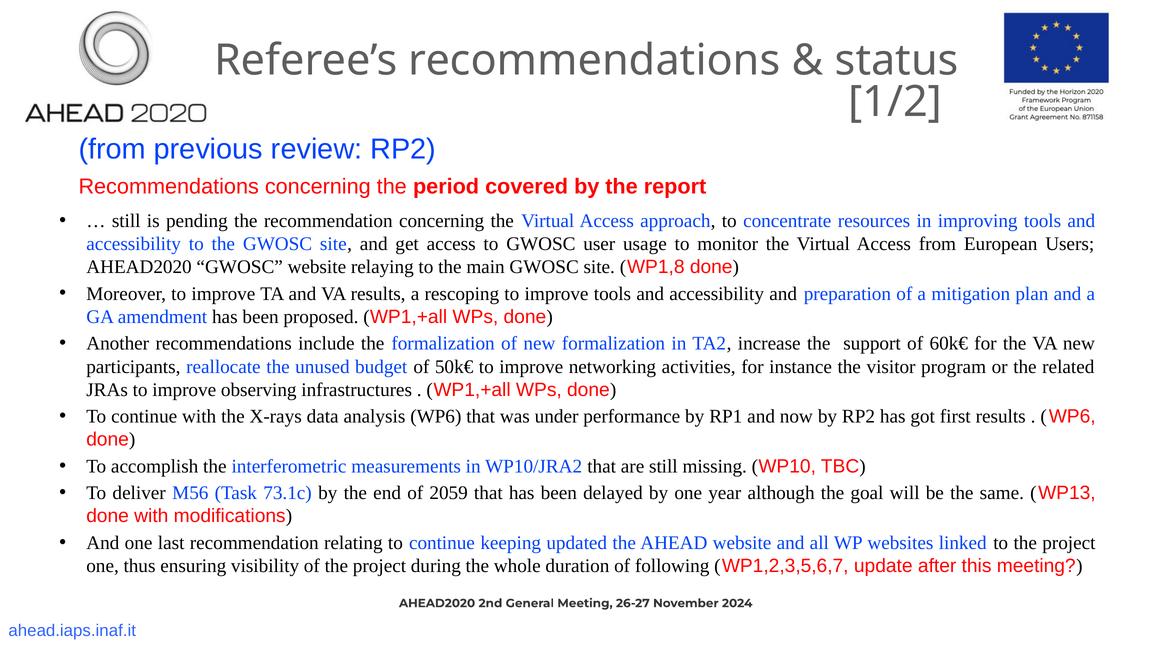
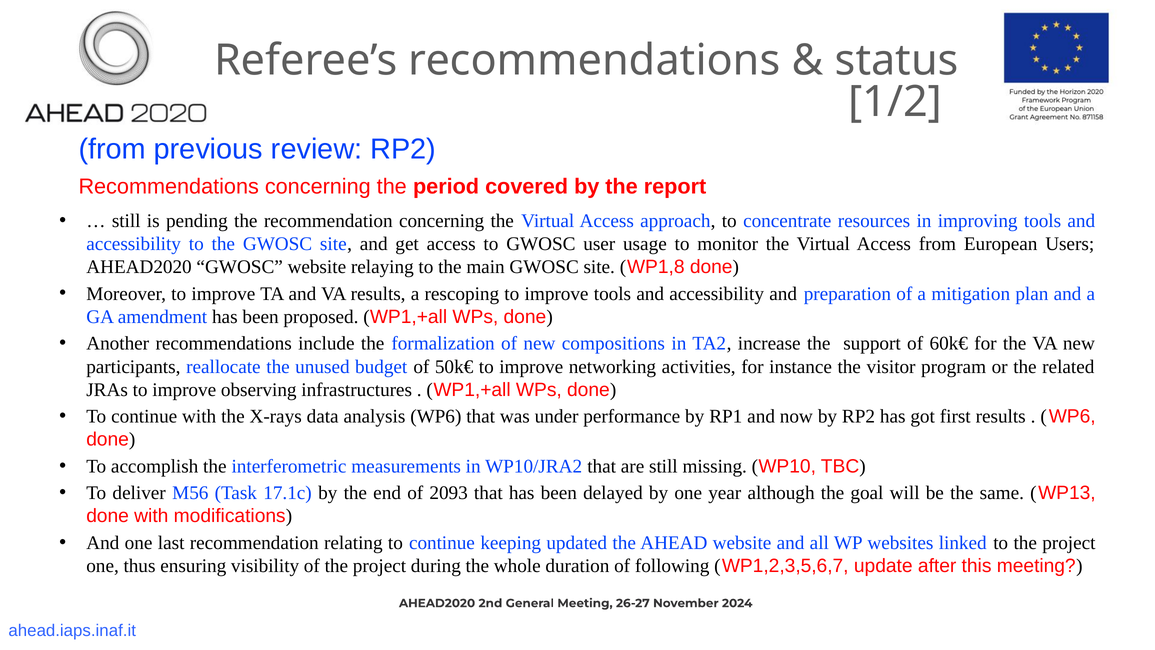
new formalization: formalization -> compositions
73.1c: 73.1c -> 17.1c
2059: 2059 -> 2093
